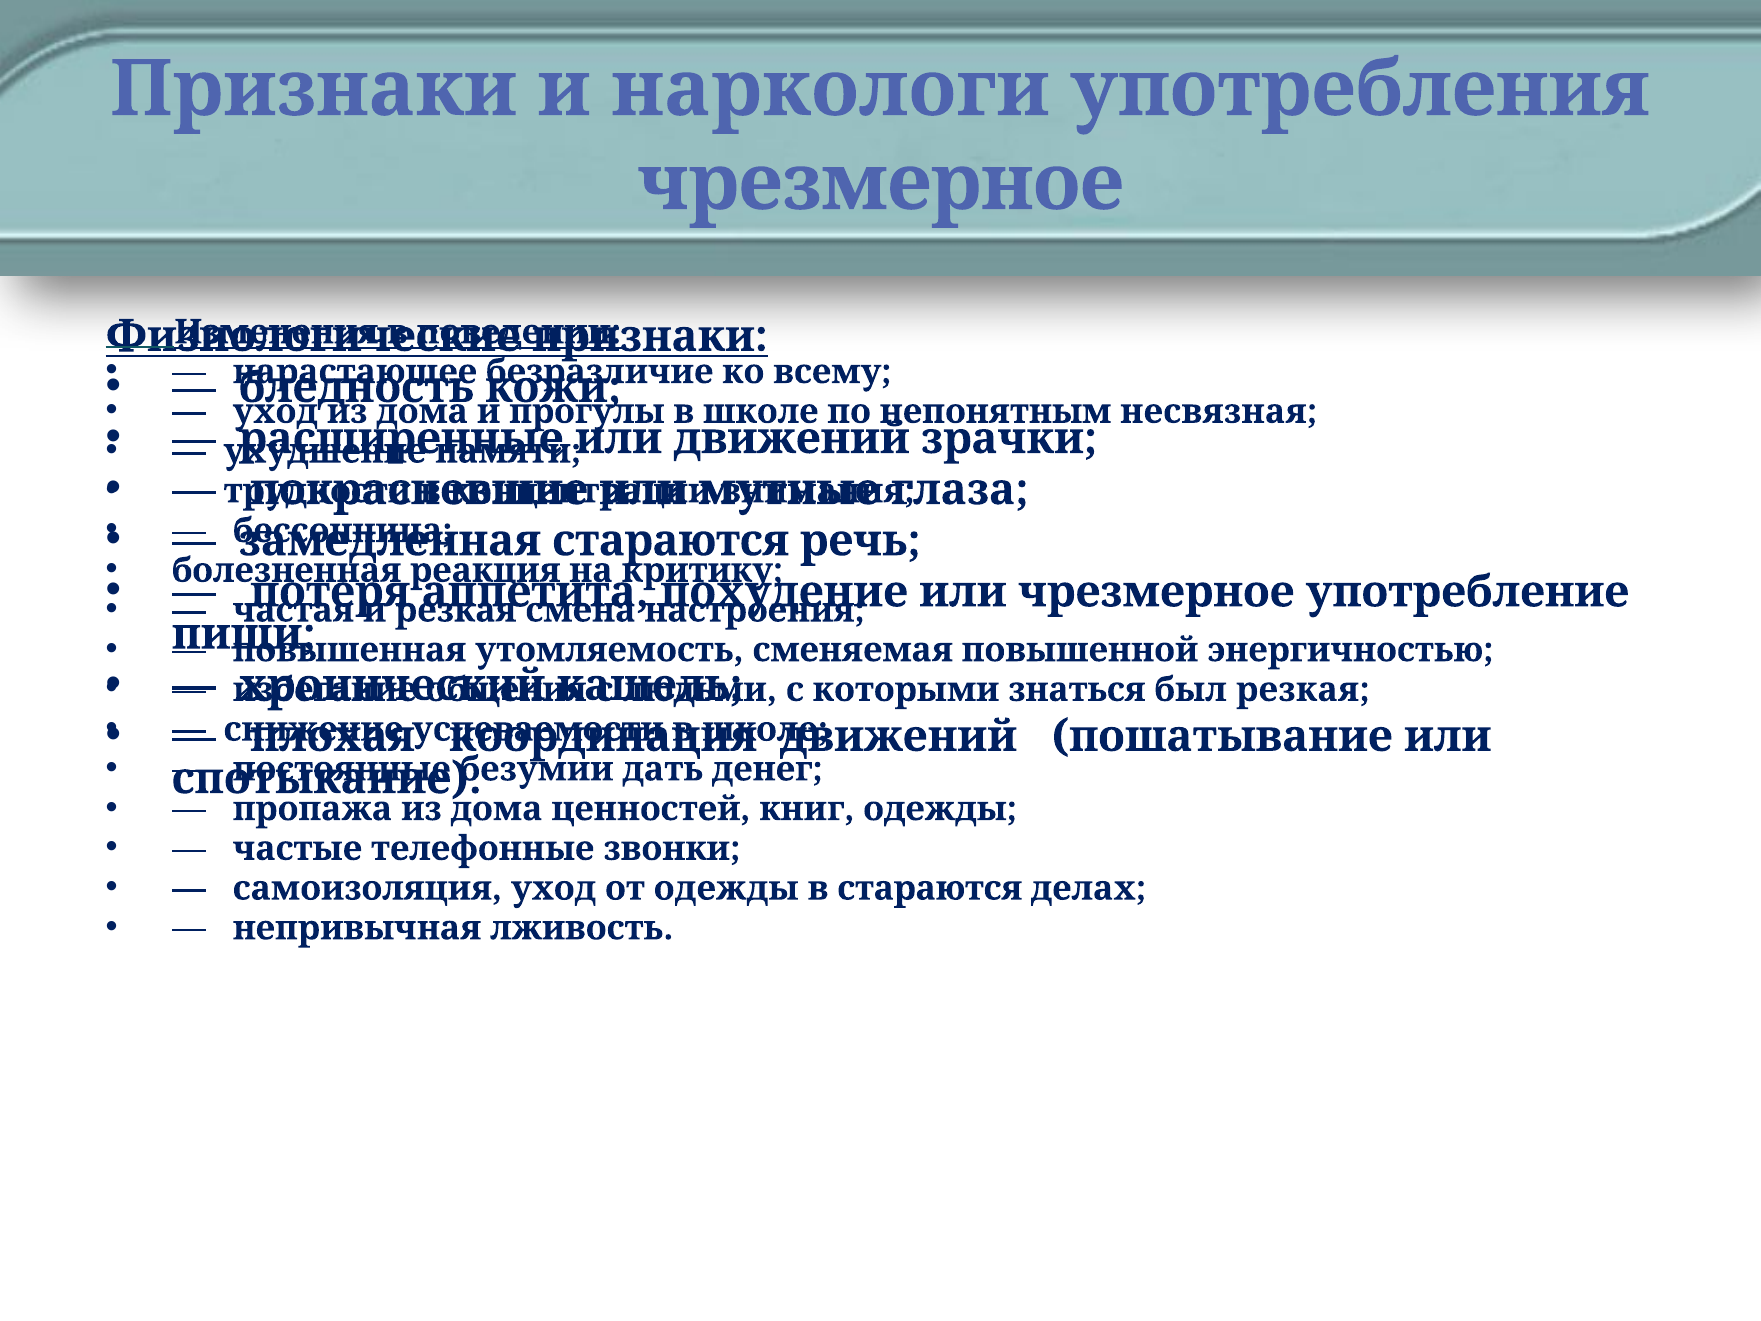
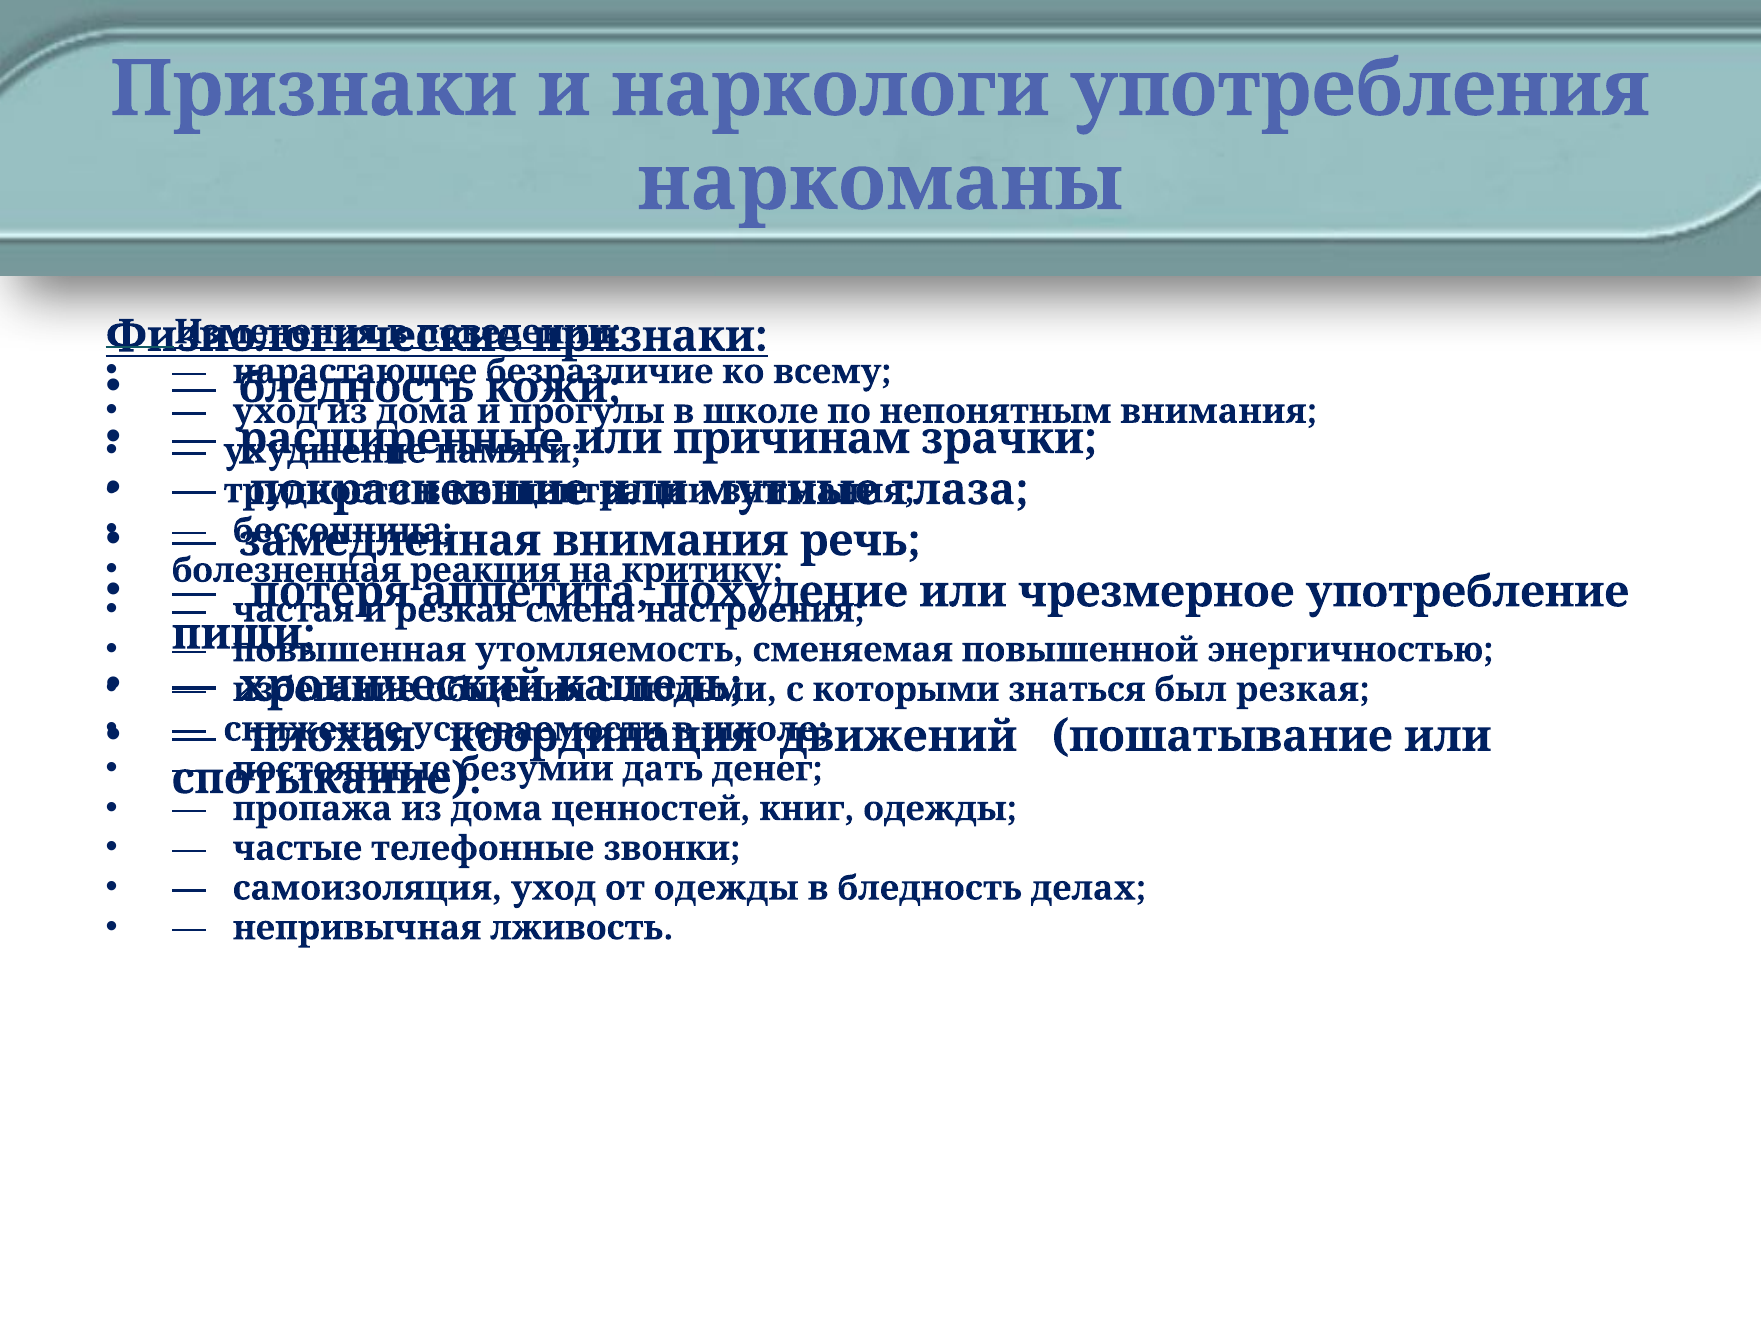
чрезмерное at (881, 183): чрезмерное -> наркоманы
несвязная at (1219, 411): несвязная -> внимания
или движений: движений -> причинам
стараются at (671, 541): стараются -> внимания
в стараются: стараются -> бледность
